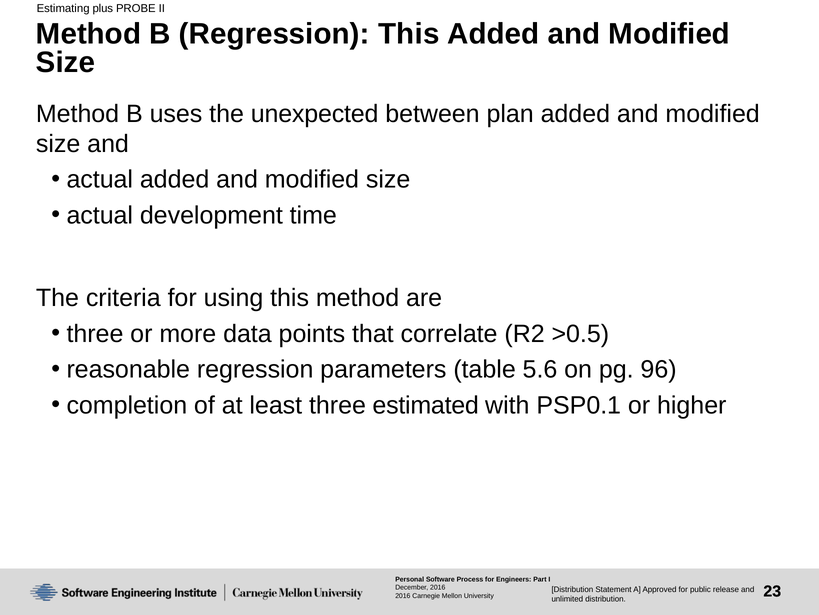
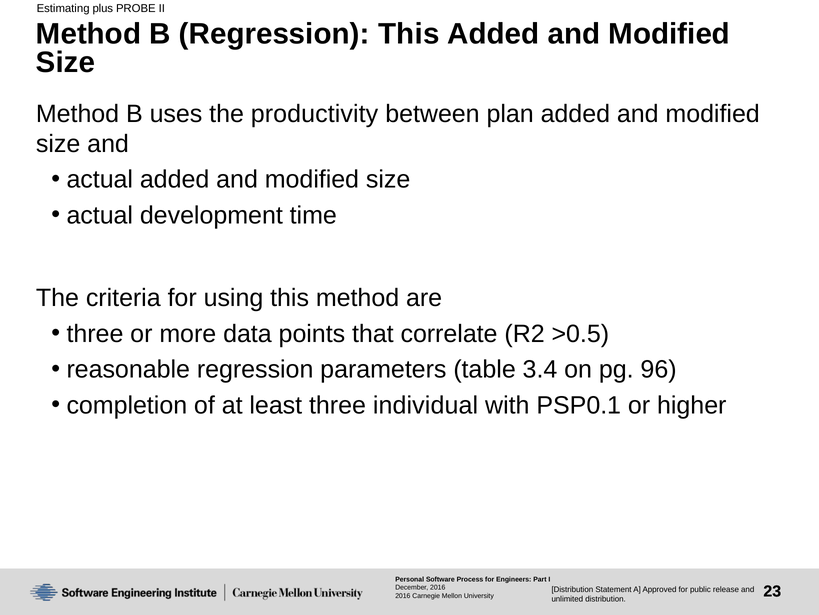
unexpected: unexpected -> productivity
5.6: 5.6 -> 3.4
estimated: estimated -> individual
